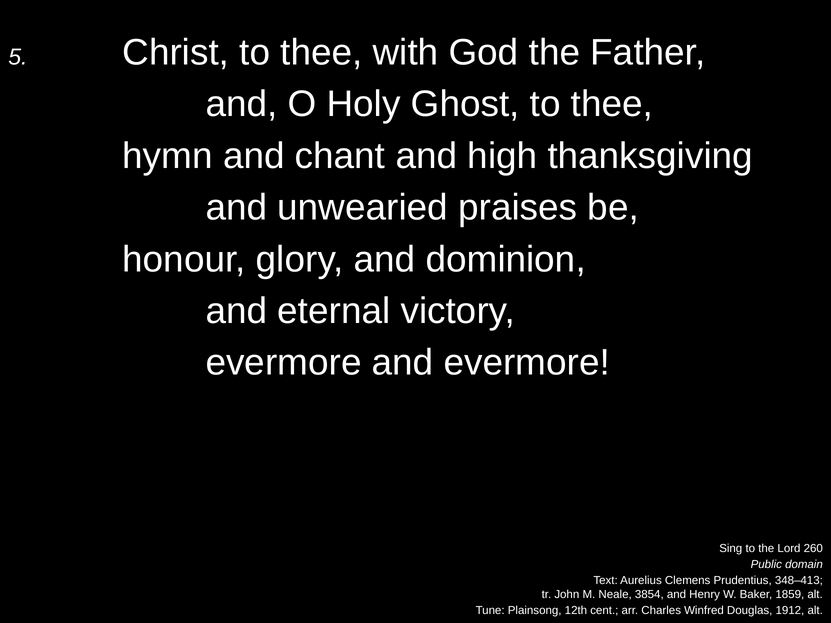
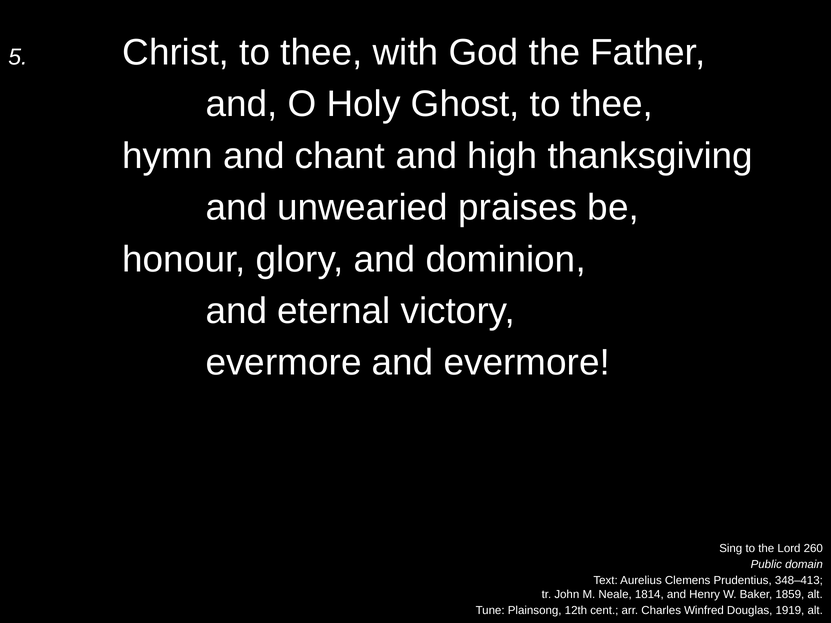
3854: 3854 -> 1814
1912: 1912 -> 1919
